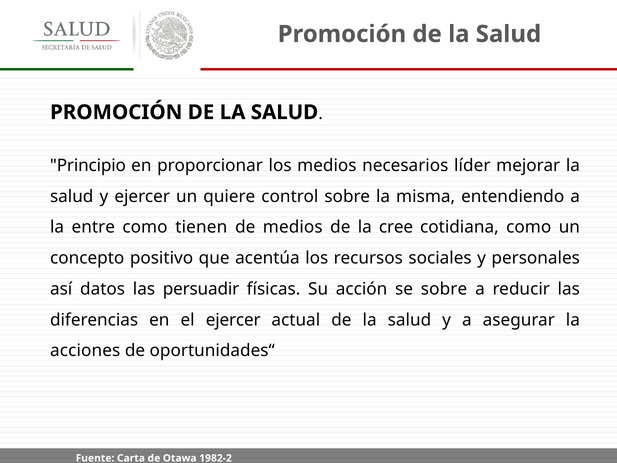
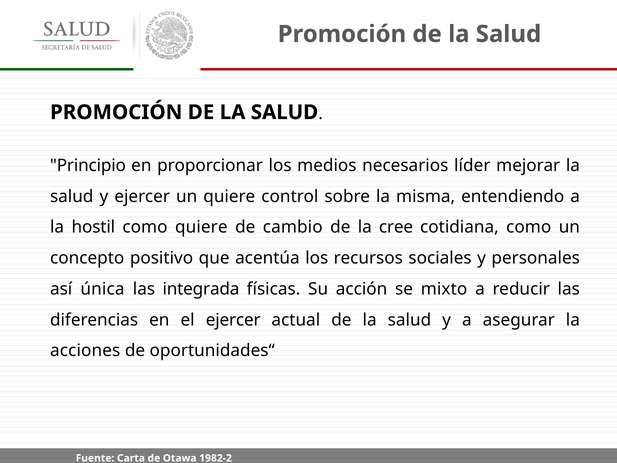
entre: entre -> hostil
como tienen: tienen -> quiere
de medios: medios -> cambio
datos: datos -> única
persuadir: persuadir -> integrada
se sobre: sobre -> mixto
